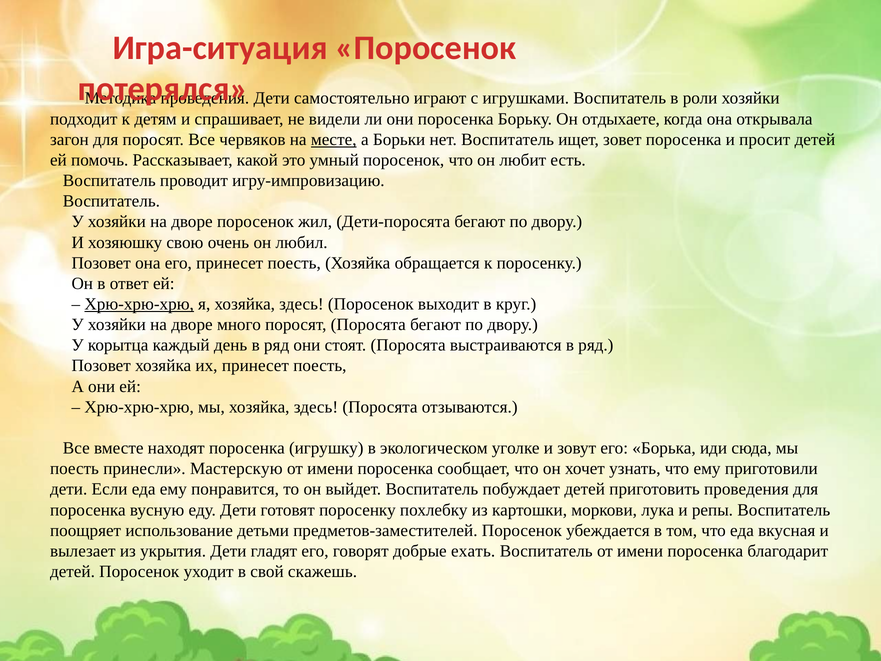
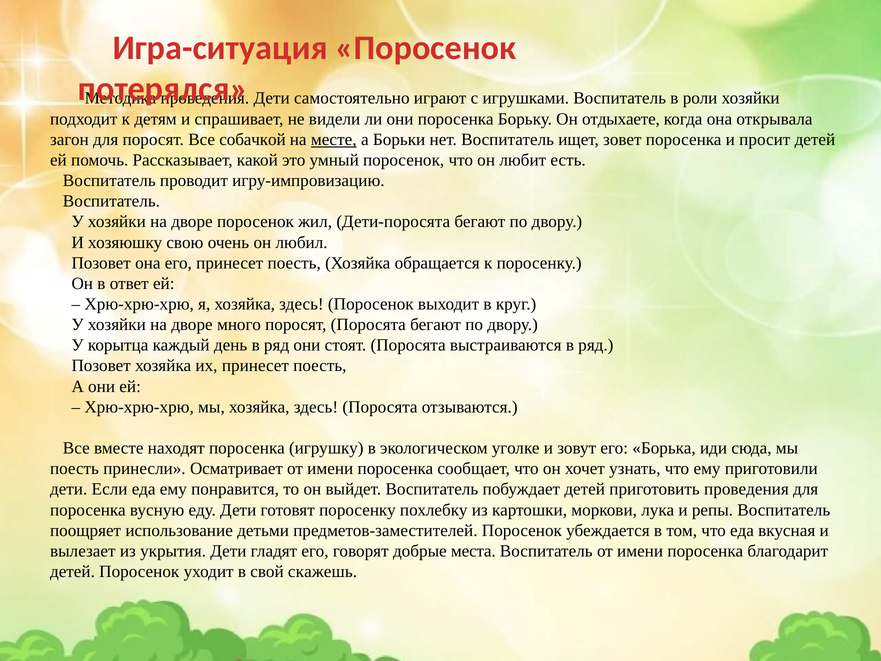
червяков: червяков -> собачкой
Хрю-хрю-хрю at (139, 304) underline: present -> none
Мастерскую: Мастерскую -> Осматривает
ехать: ехать -> места
